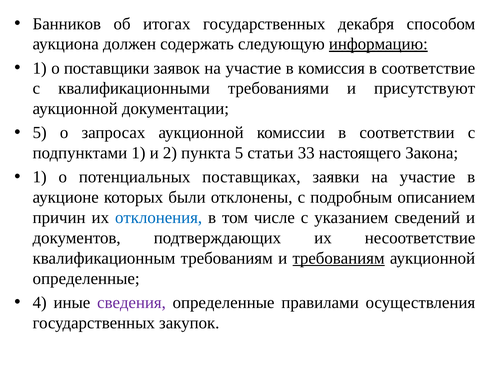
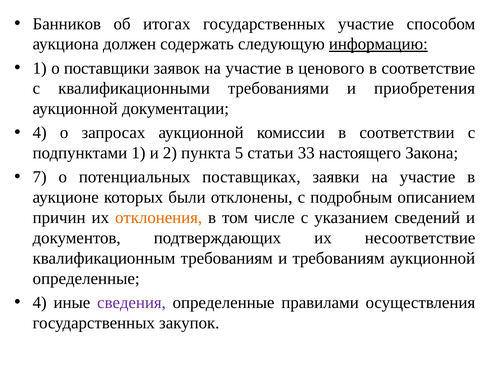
государственных декабря: декабря -> участие
комиссия: комиссия -> ценового
присутствуют: присутствуют -> приобретения
5 at (40, 133): 5 -> 4
1 at (40, 177): 1 -> 7
отклонения colour: blue -> orange
требованиям at (339, 258) underline: present -> none
